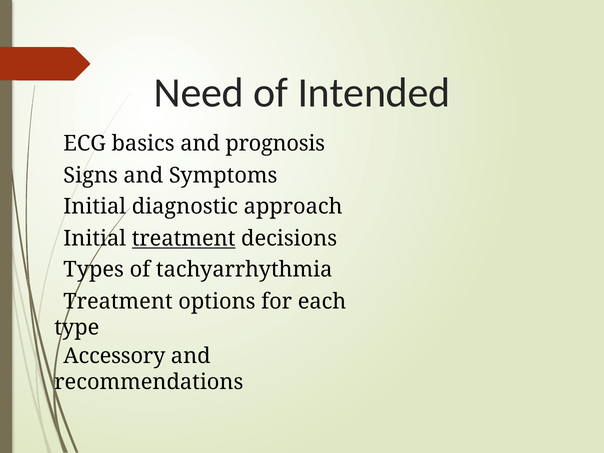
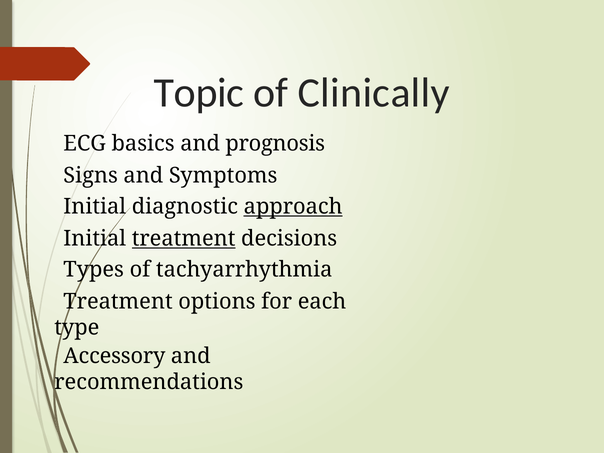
Need: Need -> Topic
Intended: Intended -> Clinically
approach underline: none -> present
